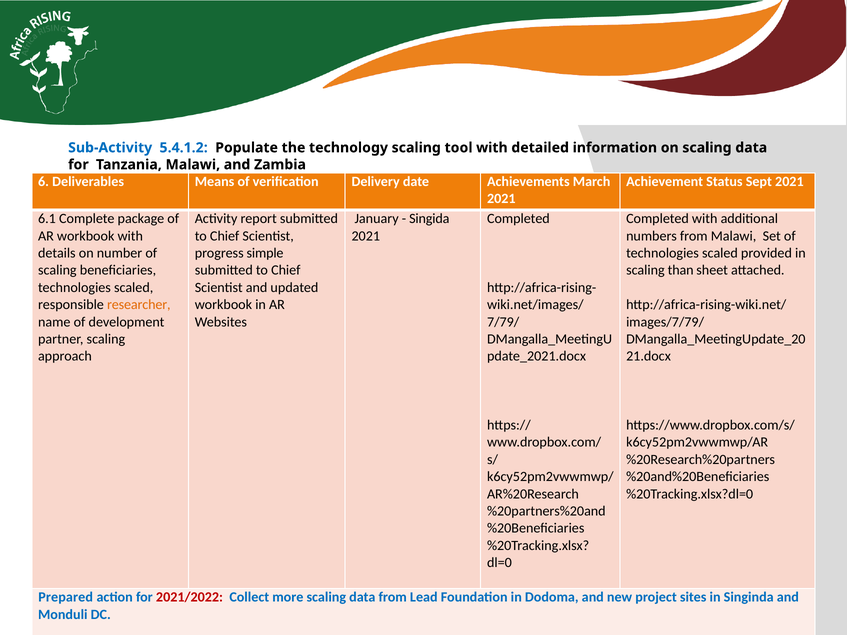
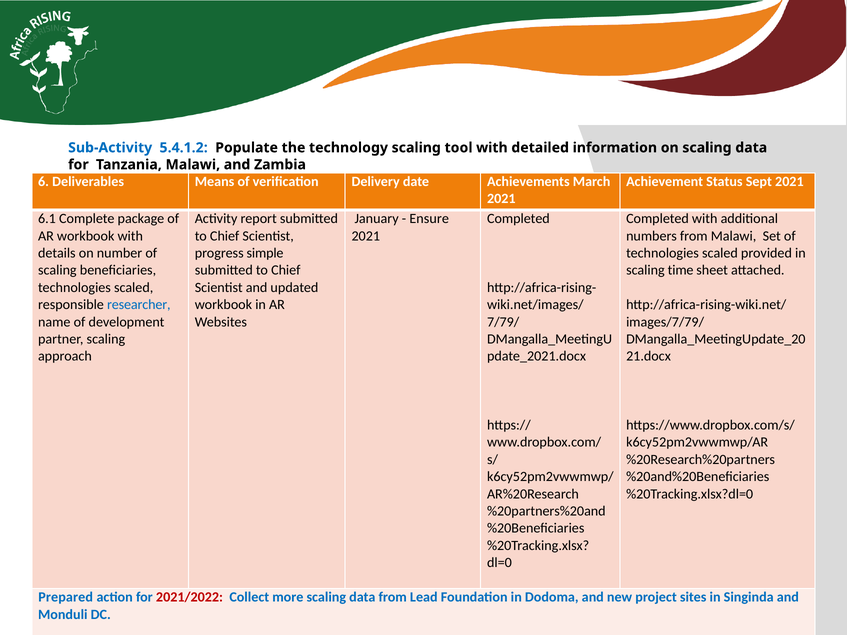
Singida: Singida -> Ensure
than: than -> time
researcher colour: orange -> blue
